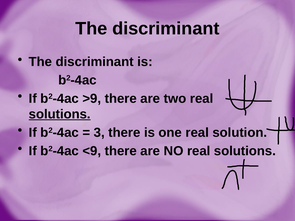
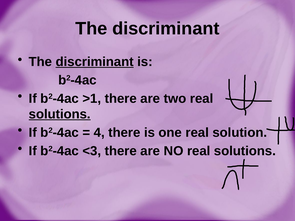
discriminant at (95, 62) underline: none -> present
>9: >9 -> >1
3: 3 -> 4
<9: <9 -> <3
